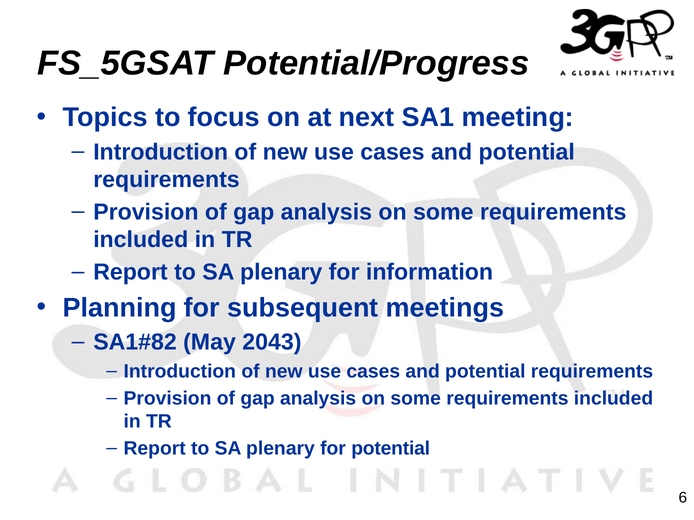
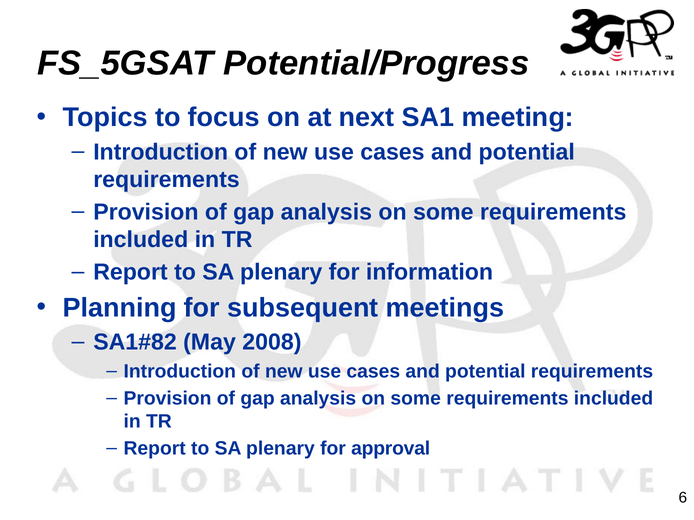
2043: 2043 -> 2008
for potential: potential -> approval
